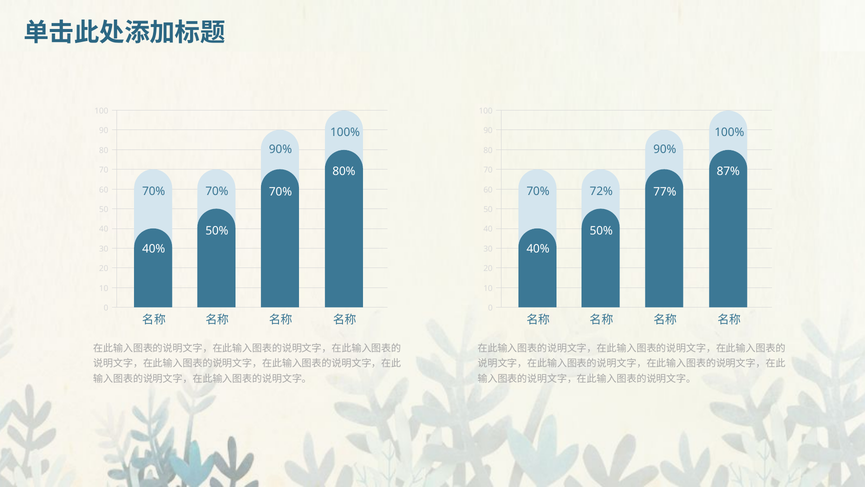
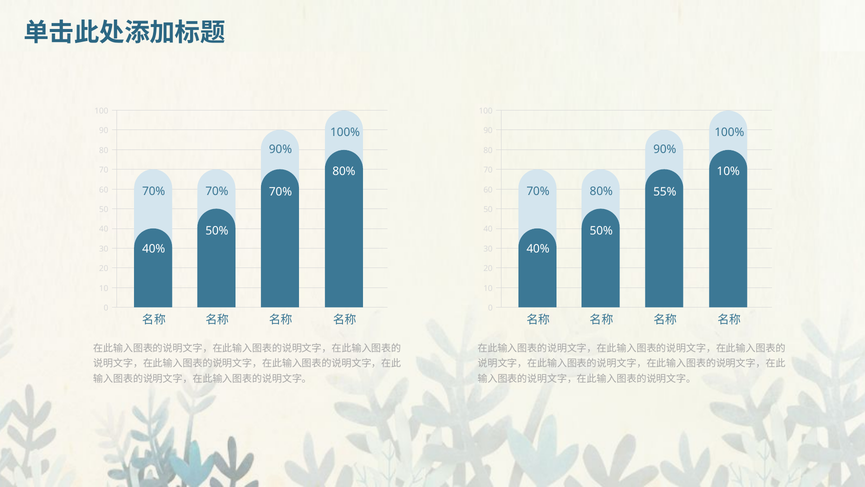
87%: 87% -> 10%
72% at (601, 191): 72% -> 80%
77%: 77% -> 55%
